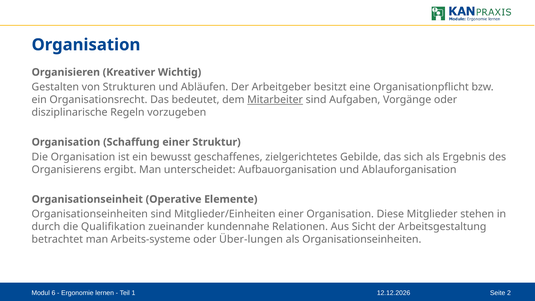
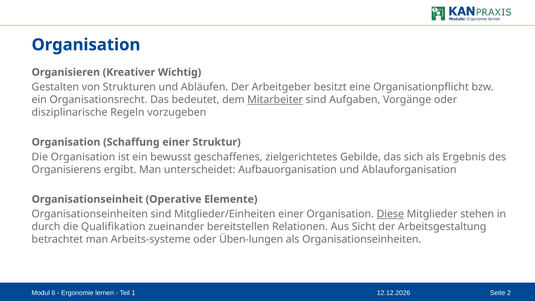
Diese underline: none -> present
kundennahe: kundennahe -> bereitstellen
Über-lungen: Über-lungen -> Üben-lungen
